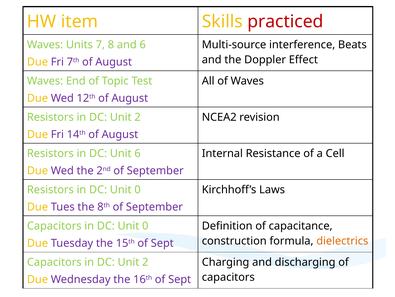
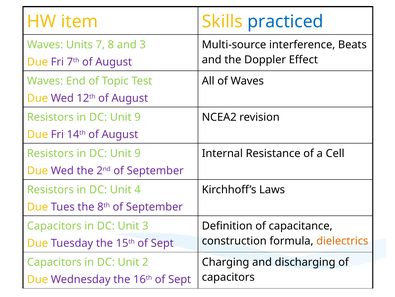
practiced colour: red -> blue
and 6: 6 -> 3
2 at (138, 117): 2 -> 9
6 at (138, 153): 6 -> 9
0 at (138, 189): 0 -> 4
0 at (145, 225): 0 -> 3
